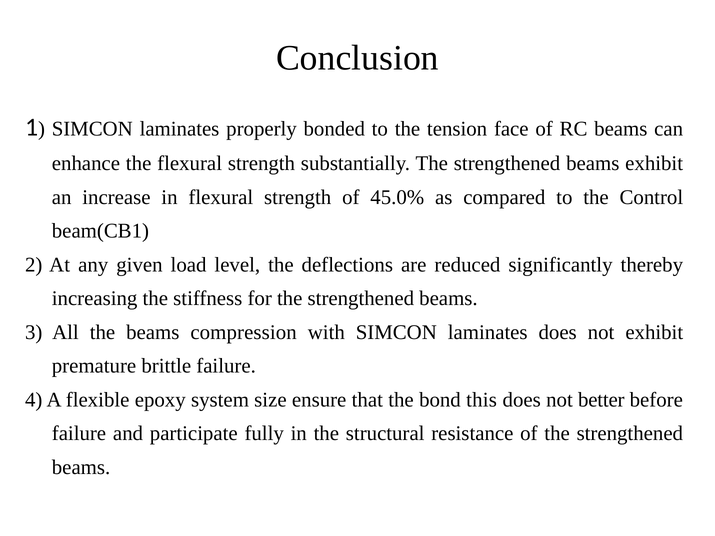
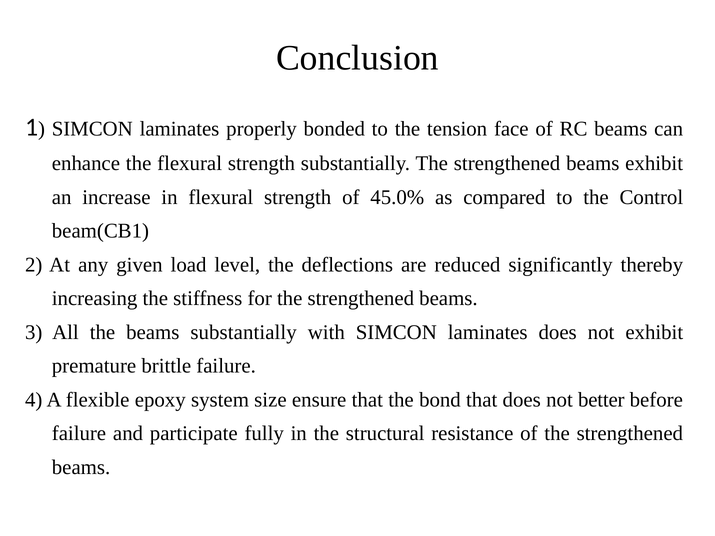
beams compression: compression -> substantially
bond this: this -> that
